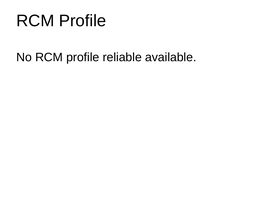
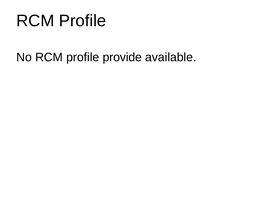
reliable: reliable -> provide
